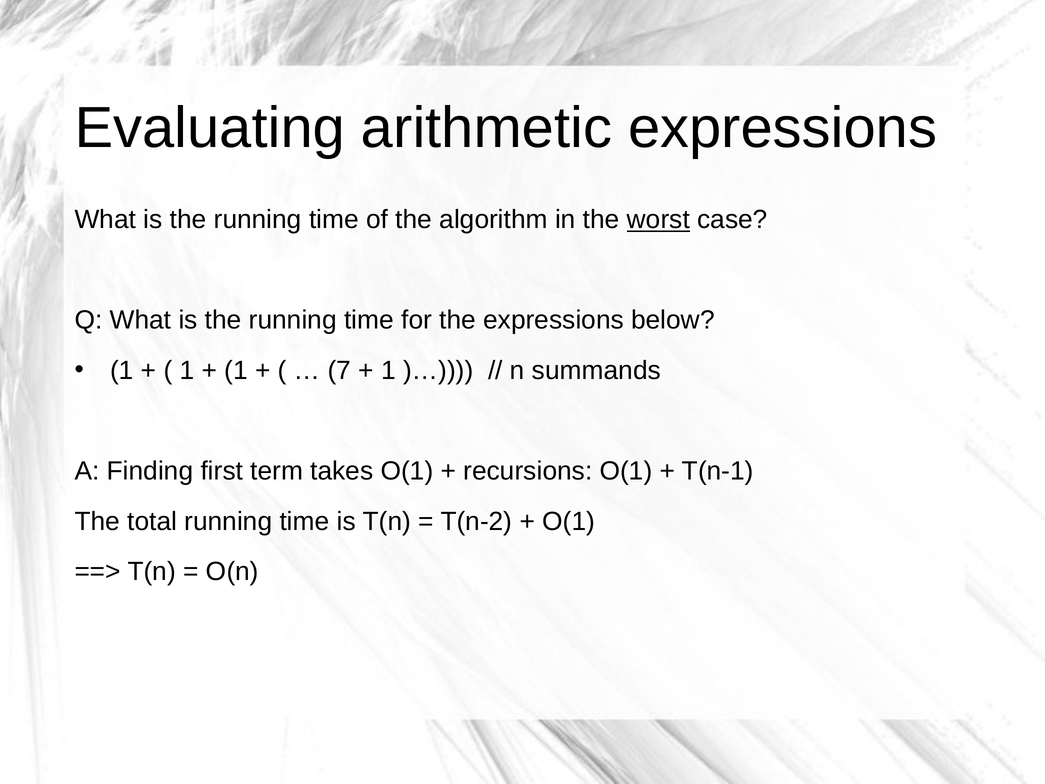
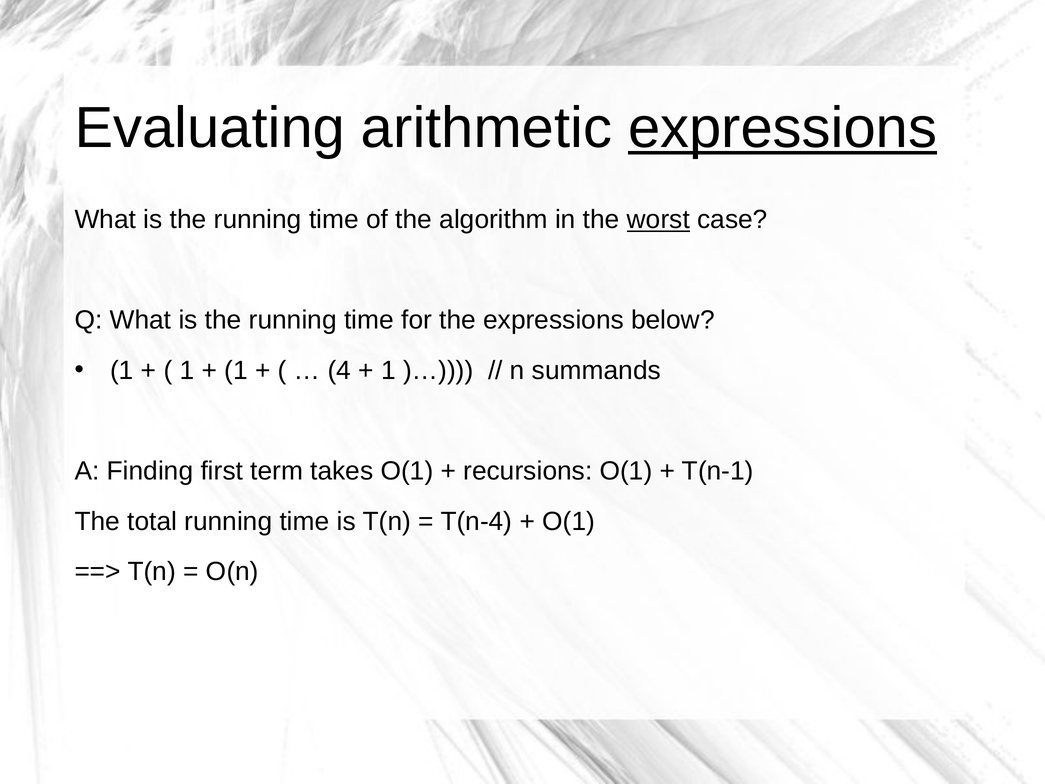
expressions at (783, 128) underline: none -> present
7: 7 -> 4
T(n-2: T(n-2 -> T(n-4
